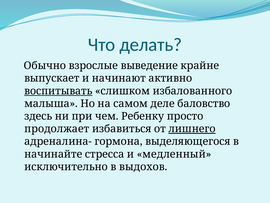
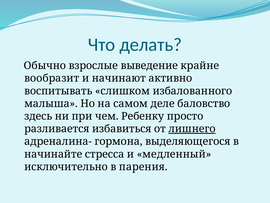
выпускает: выпускает -> вообразит
воспитывать underline: present -> none
продолжает: продолжает -> разливается
выдохов: выдохов -> парения
